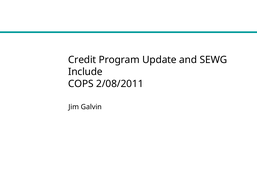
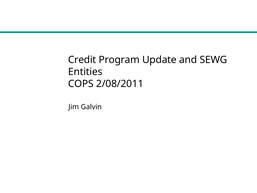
Include: Include -> Entities
